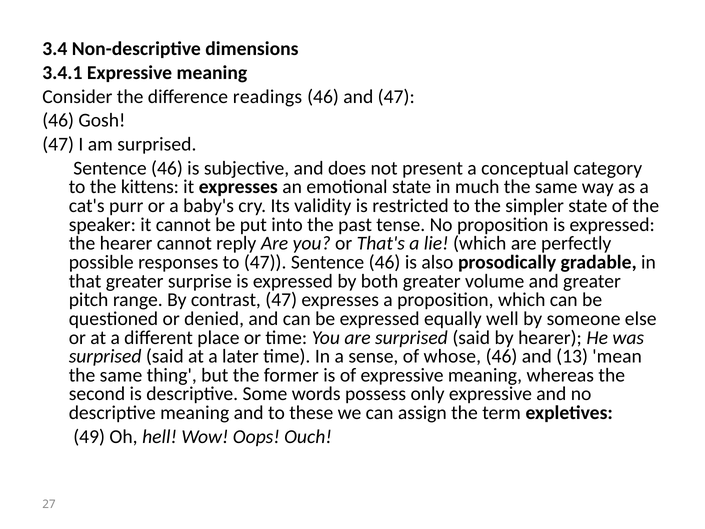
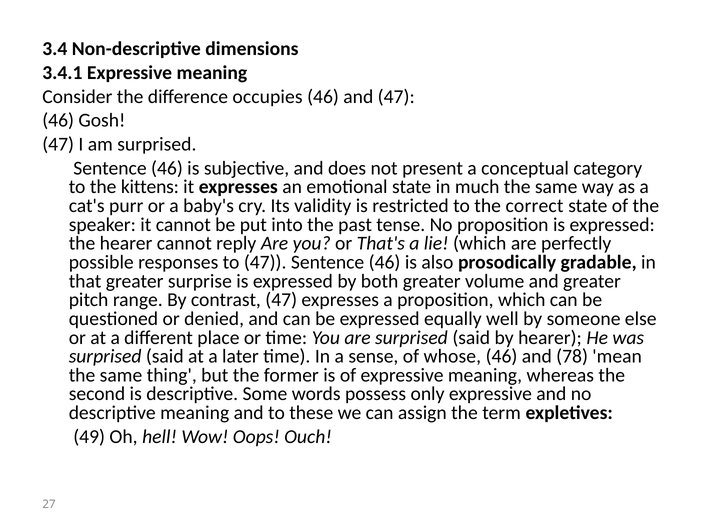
readings: readings -> occupies
simpler: simpler -> correct
13: 13 -> 78
